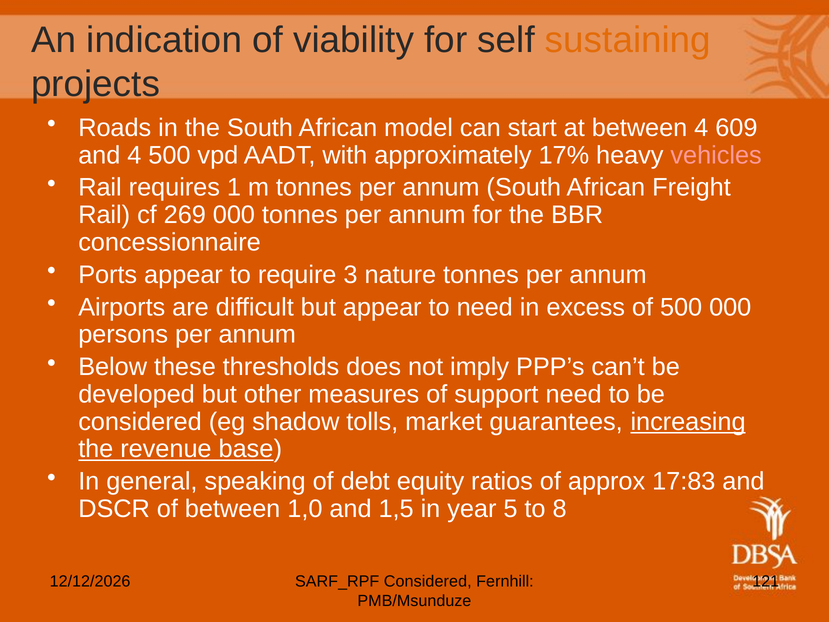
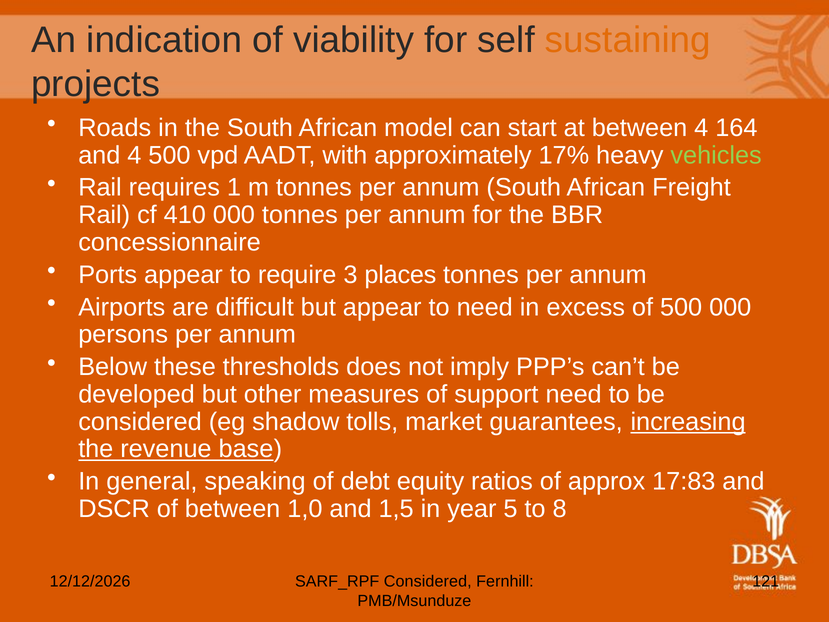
609: 609 -> 164
vehicles colour: pink -> light green
269: 269 -> 410
nature: nature -> places
